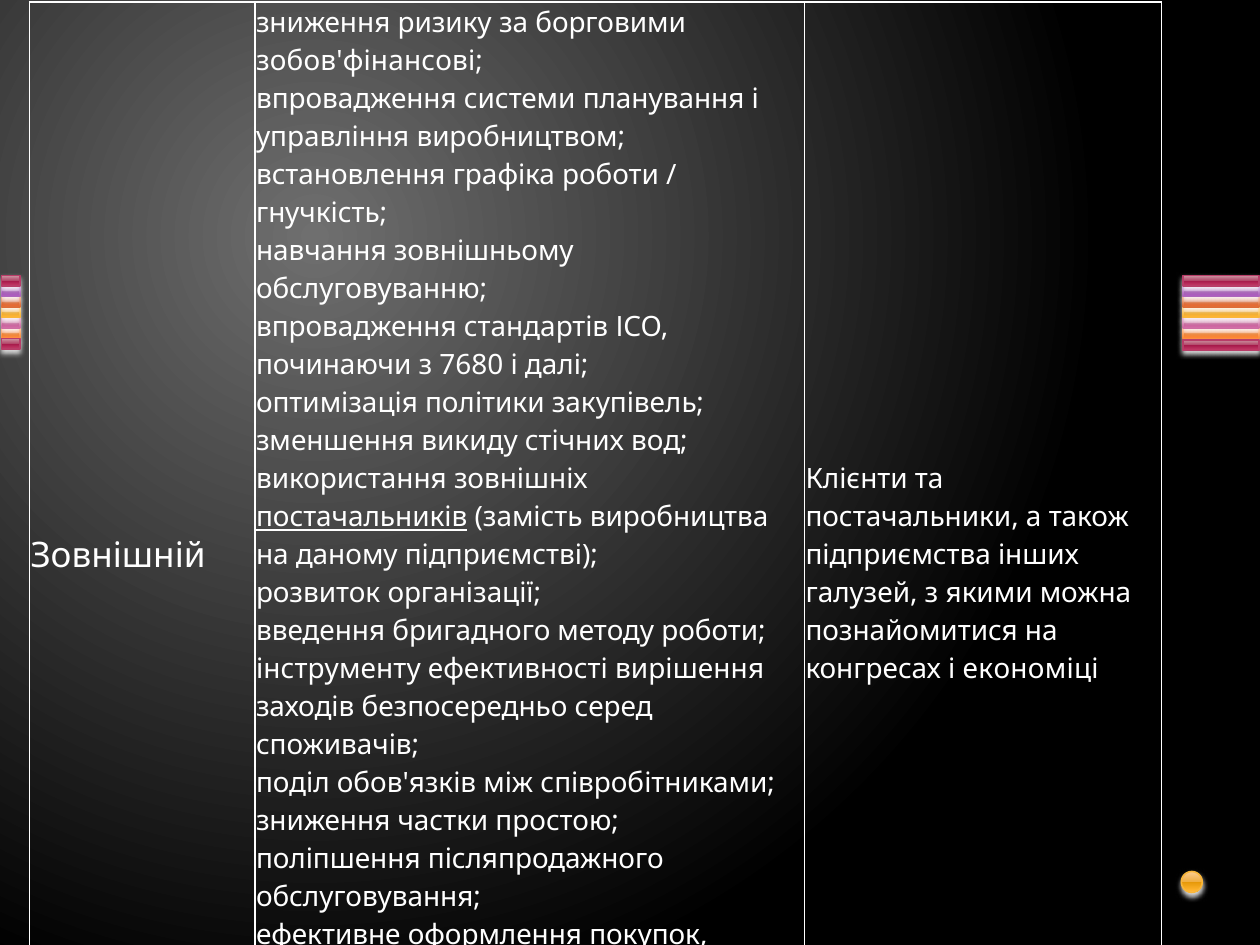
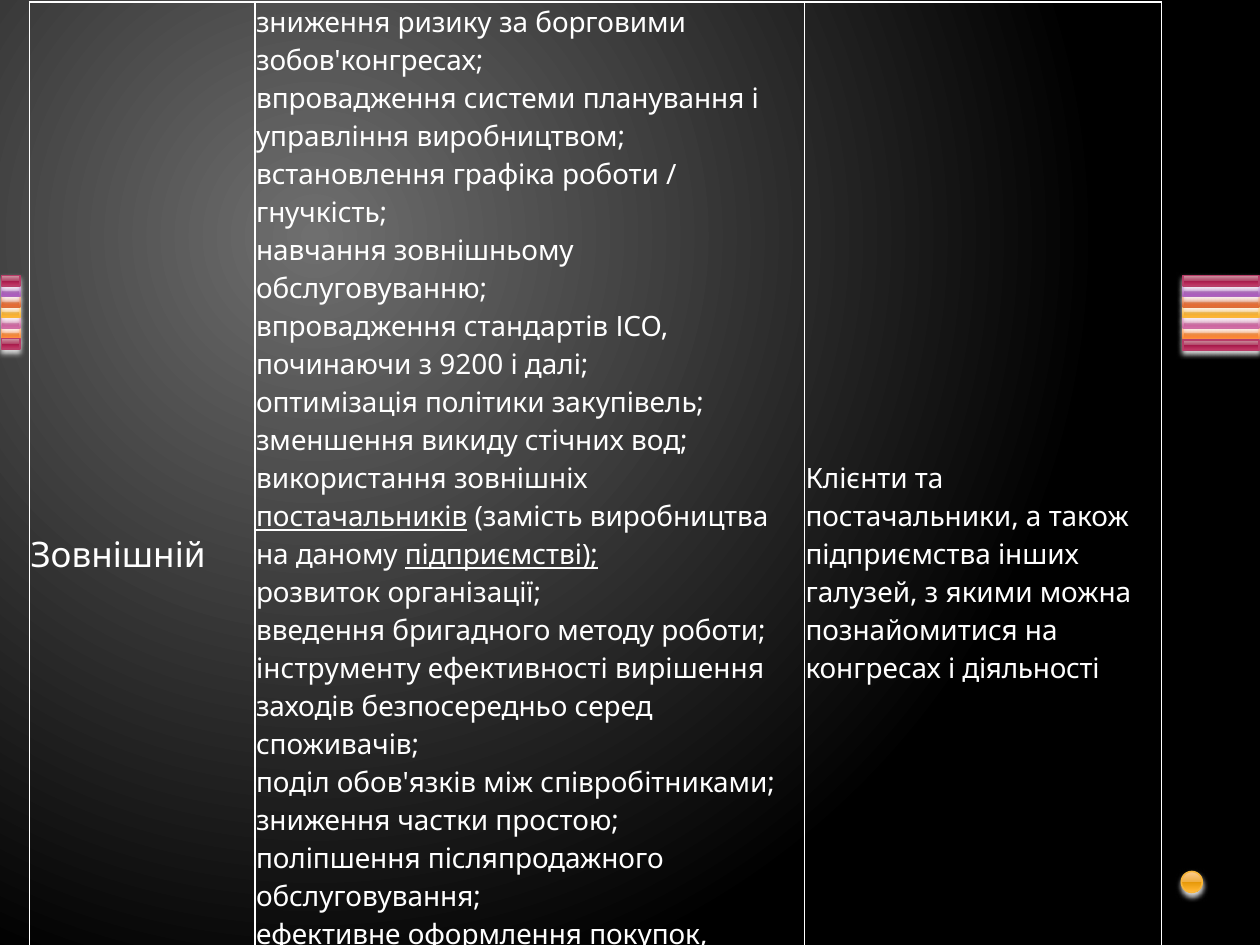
зобов'фінансові: зобов'фінансові -> зобов'конгресах
7680: 7680 -> 9200
підприємстві underline: none -> present
економіці: економіці -> діяльності
